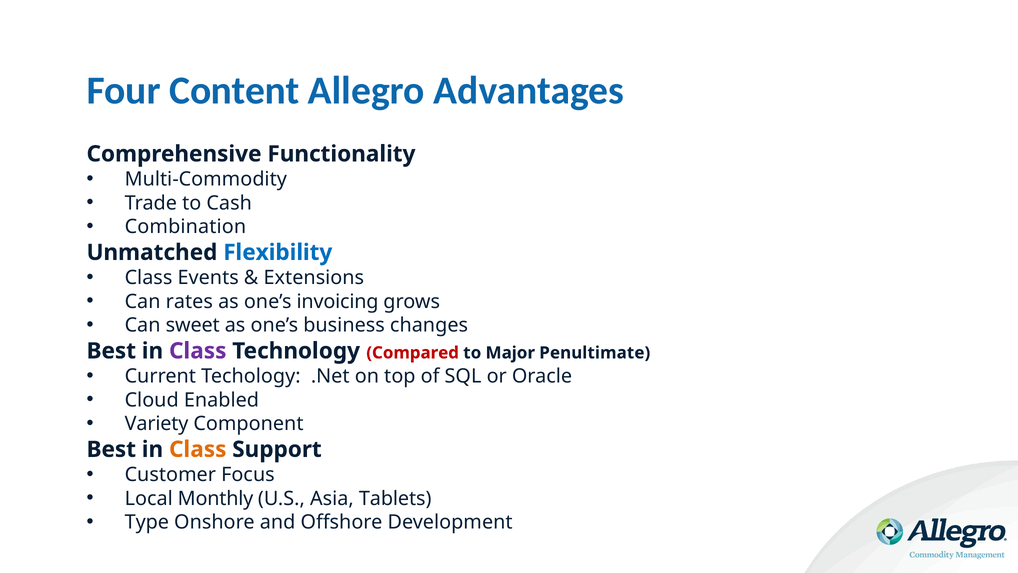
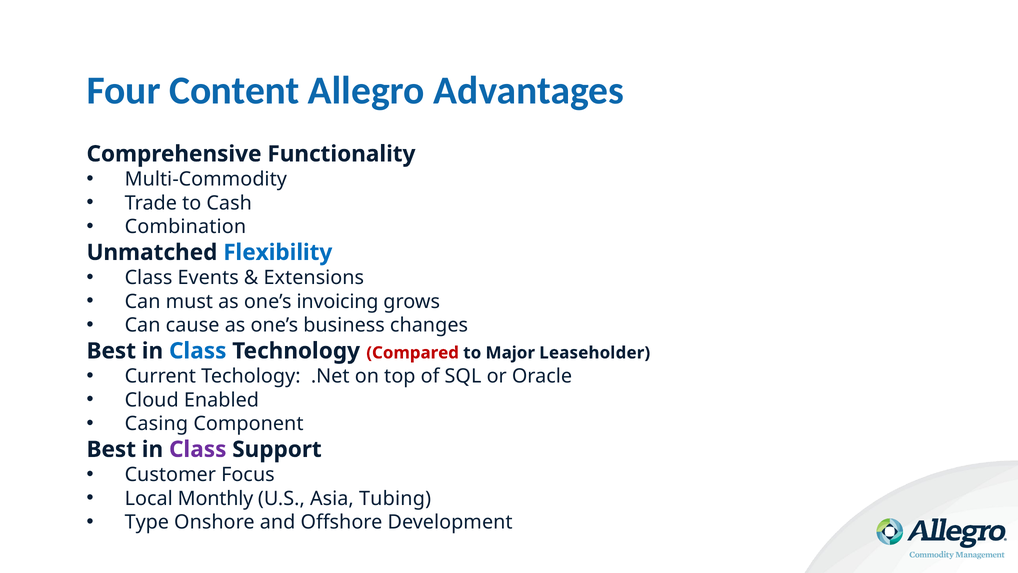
rates: rates -> must
sweet: sweet -> cause
Class at (198, 351) colour: purple -> blue
Penultimate: Penultimate -> Leaseholder
Variety: Variety -> Casing
Class at (198, 449) colour: orange -> purple
Tablets: Tablets -> Tubing
